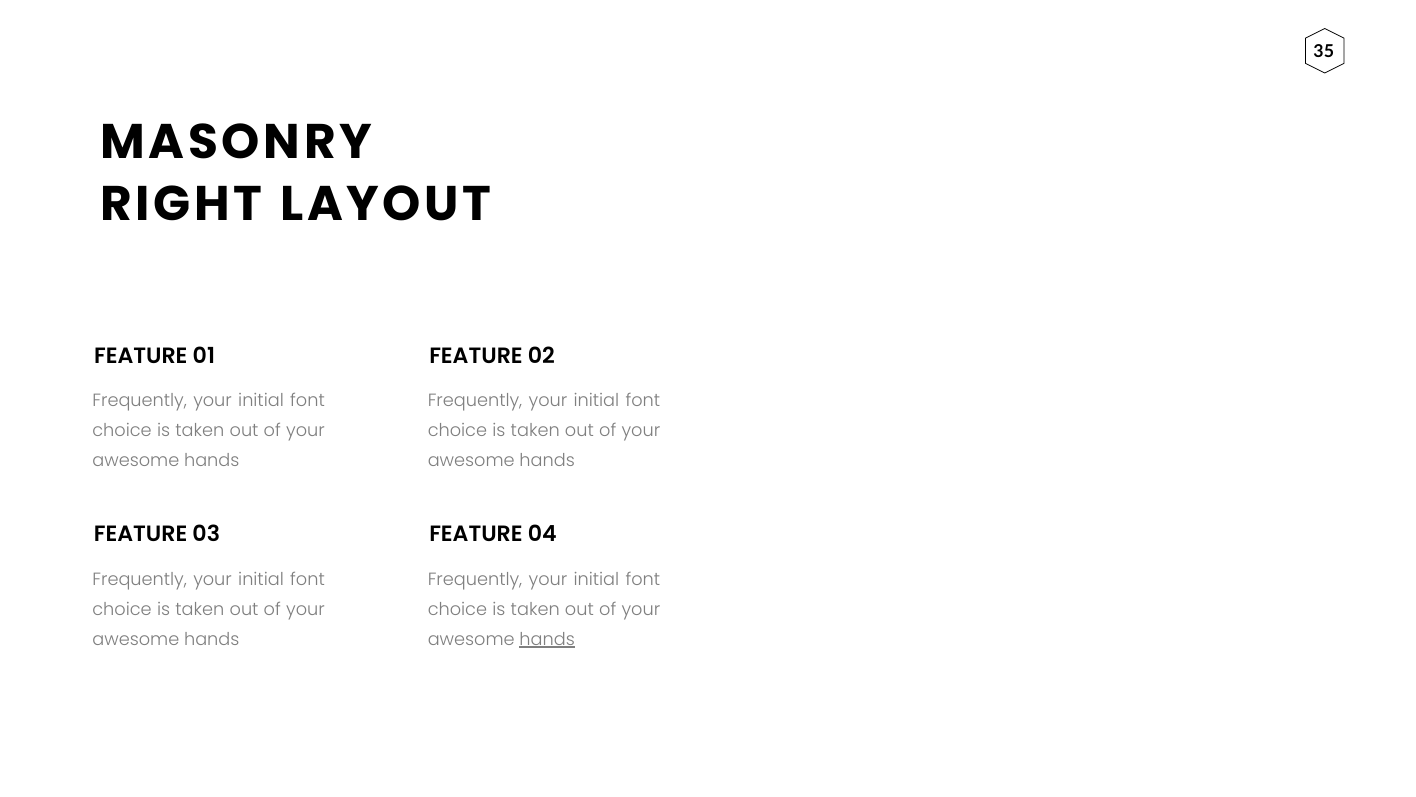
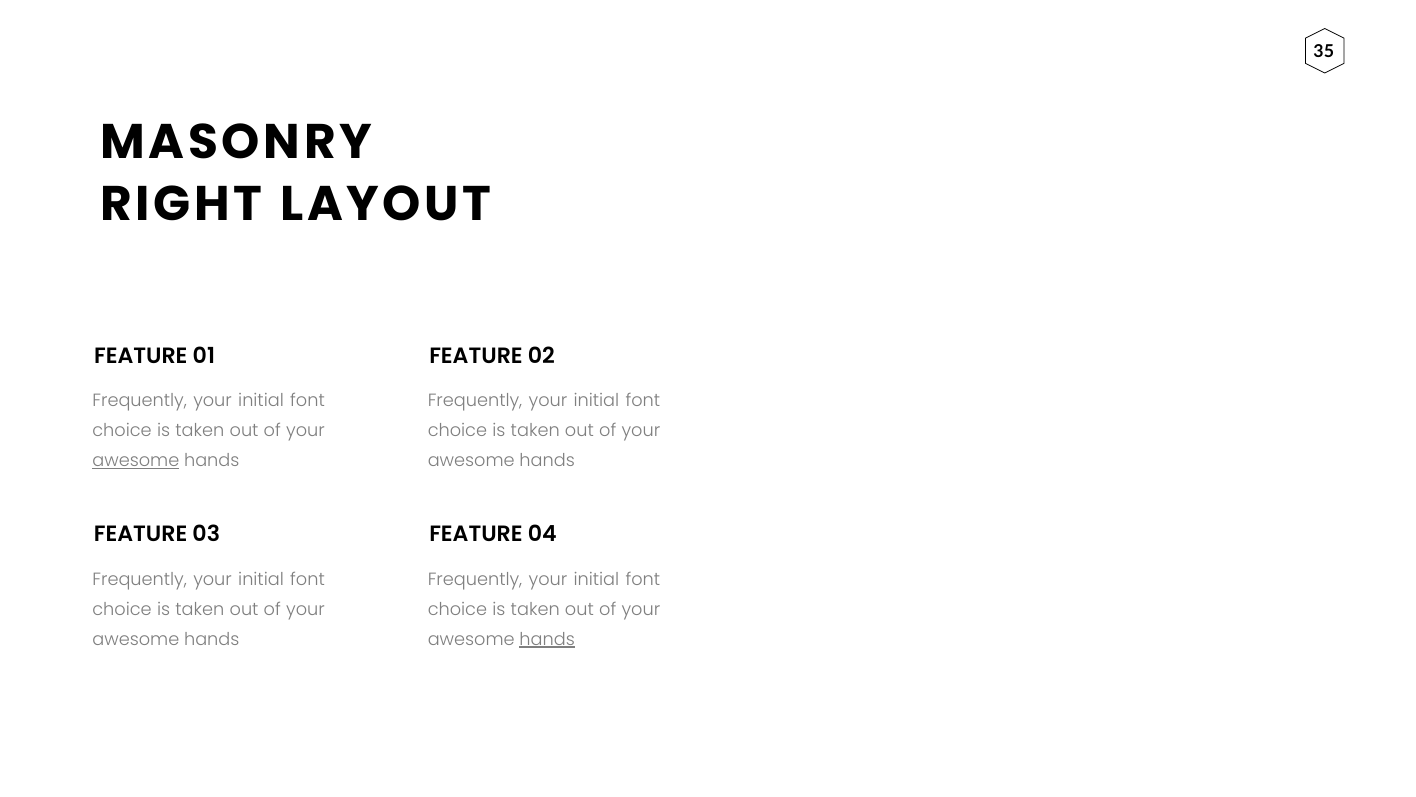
awesome at (136, 460) underline: none -> present
